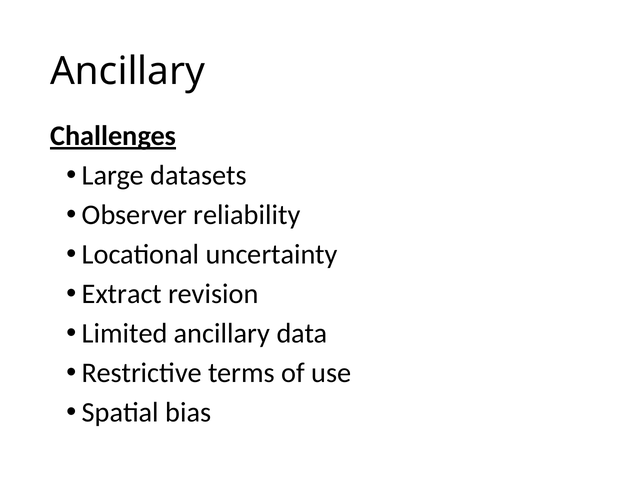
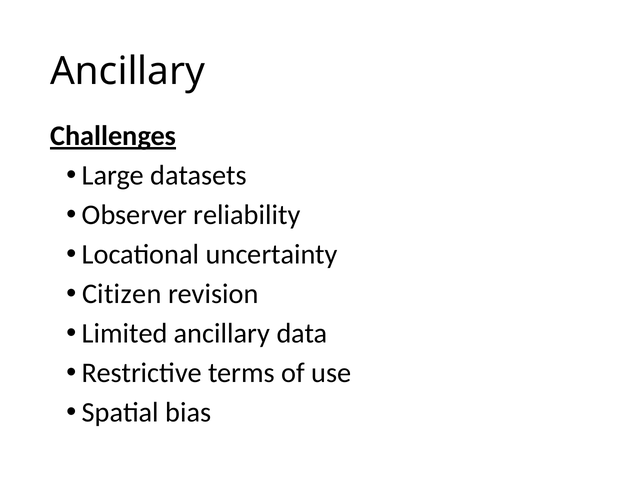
Extract: Extract -> Citizen
